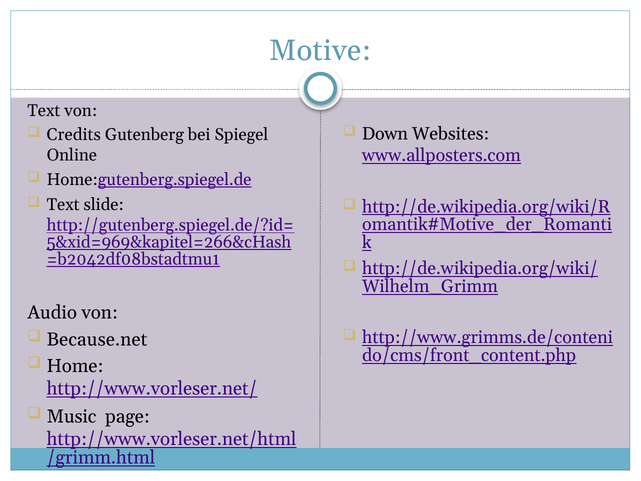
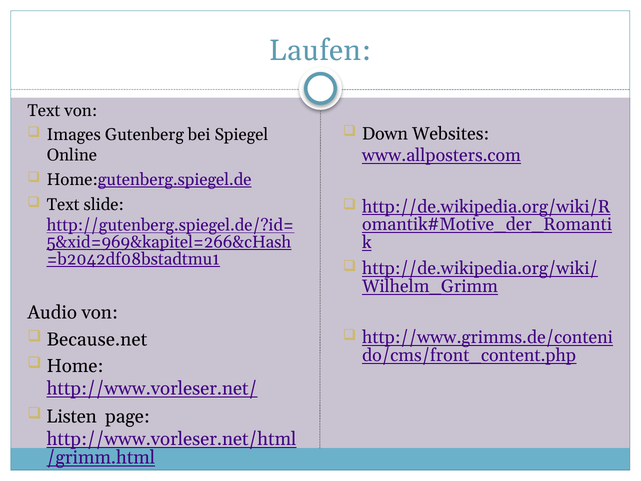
Motive: Motive -> Laufen
Credits: Credits -> Images
Music: Music -> Listen
